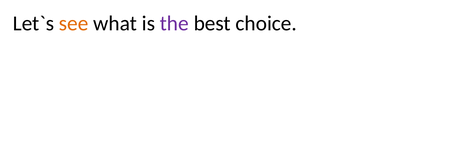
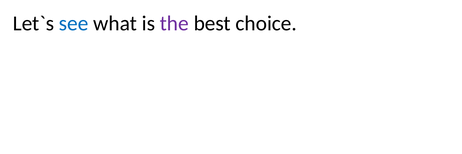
see colour: orange -> blue
